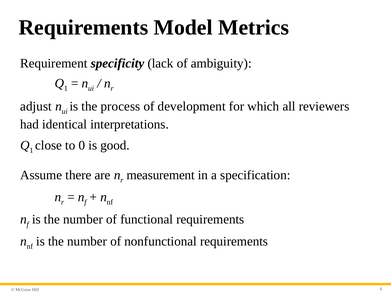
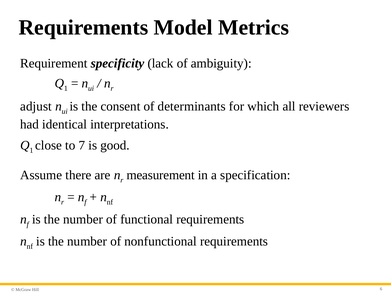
process: process -> consent
development: development -> determinants
0: 0 -> 7
